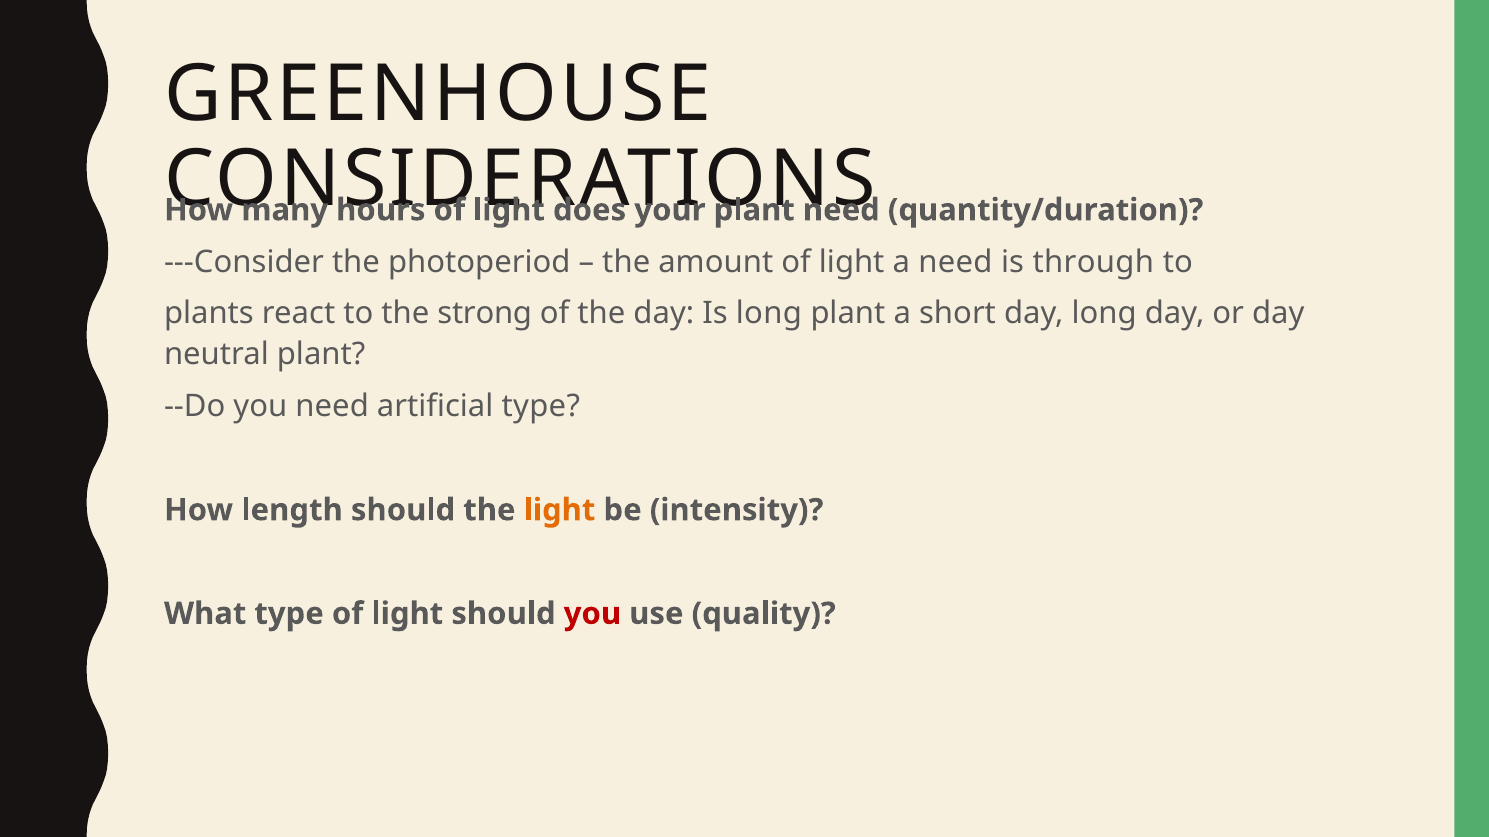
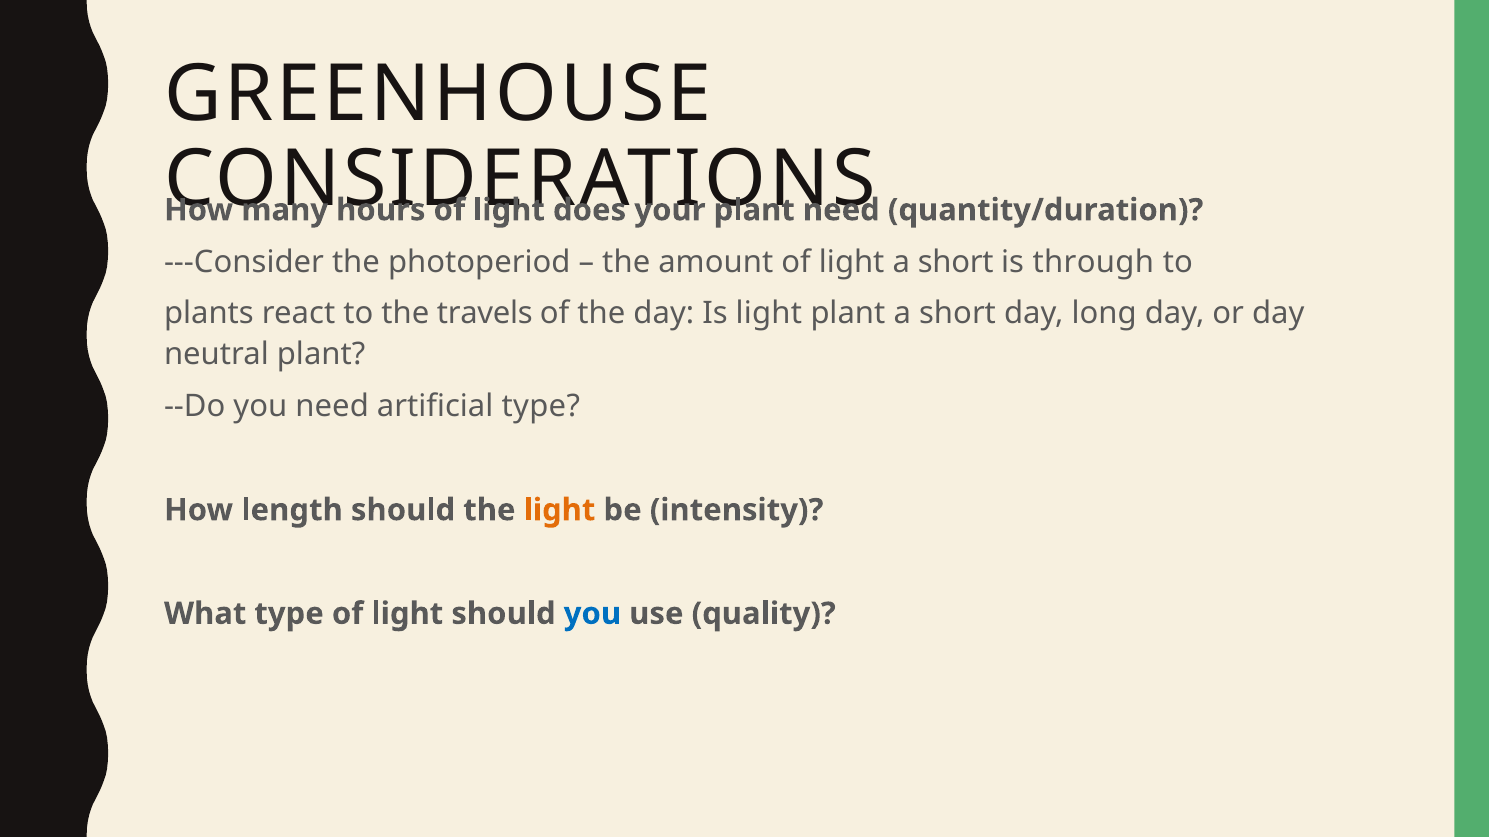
light a need: need -> short
strong: strong -> travels
Is long: long -> light
you at (592, 614) colour: red -> blue
